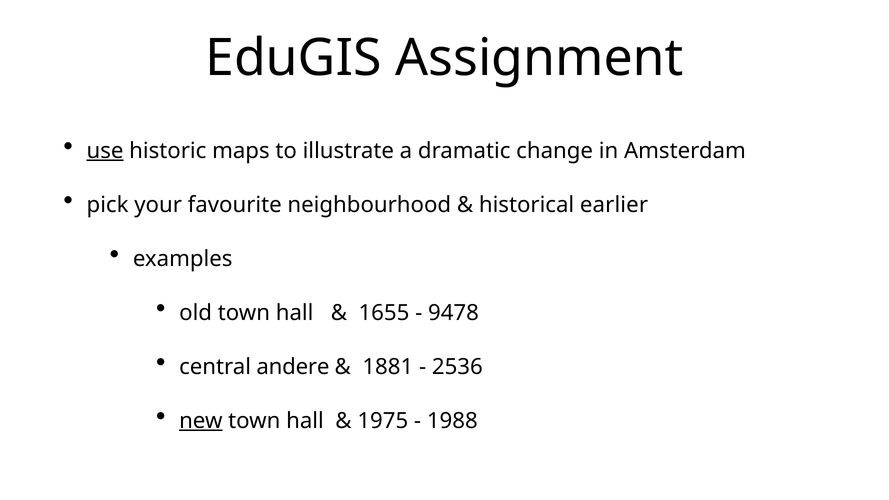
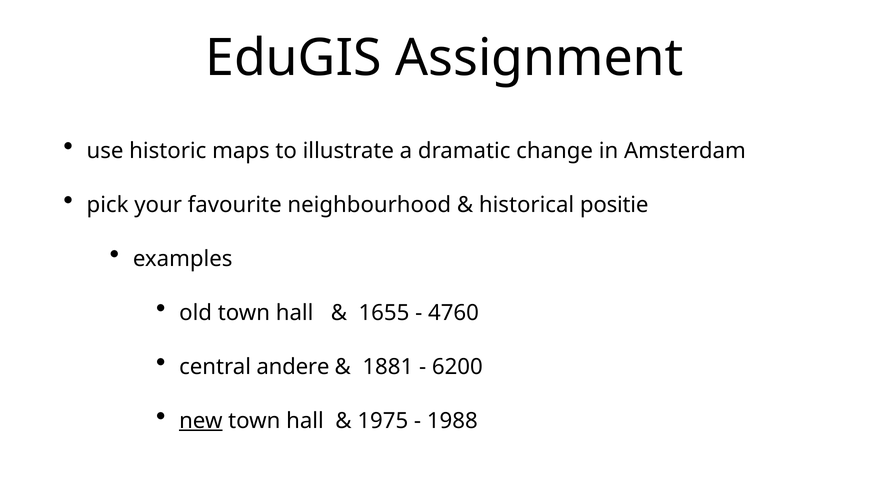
use underline: present -> none
earlier: earlier -> positie
9478: 9478 -> 4760
2536: 2536 -> 6200
